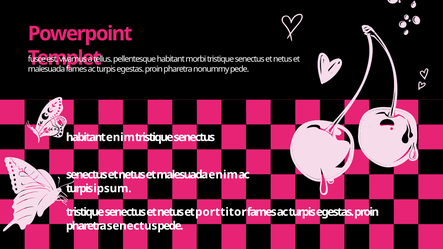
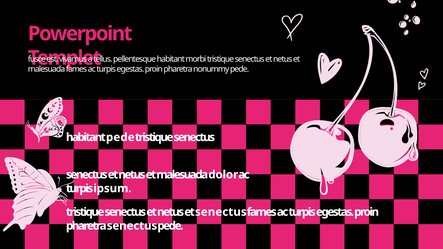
habitant enim: enim -> pede
malesuada enim: enim -> dolor
et porttitor: porttitor -> senectus
